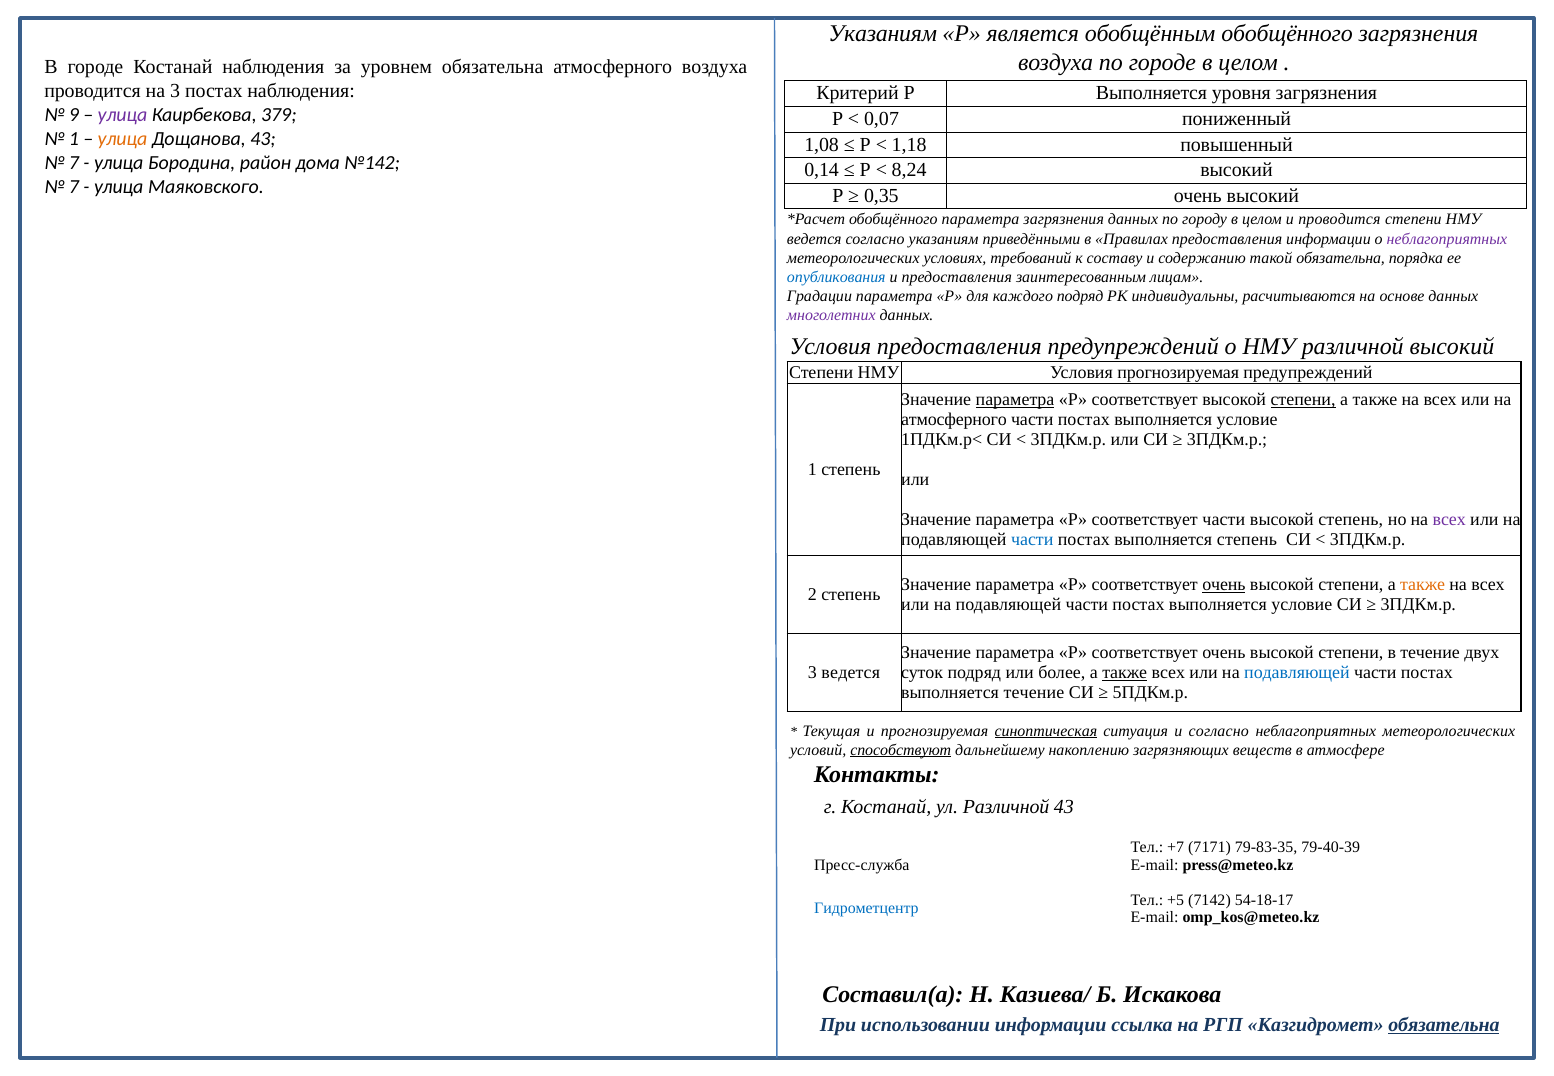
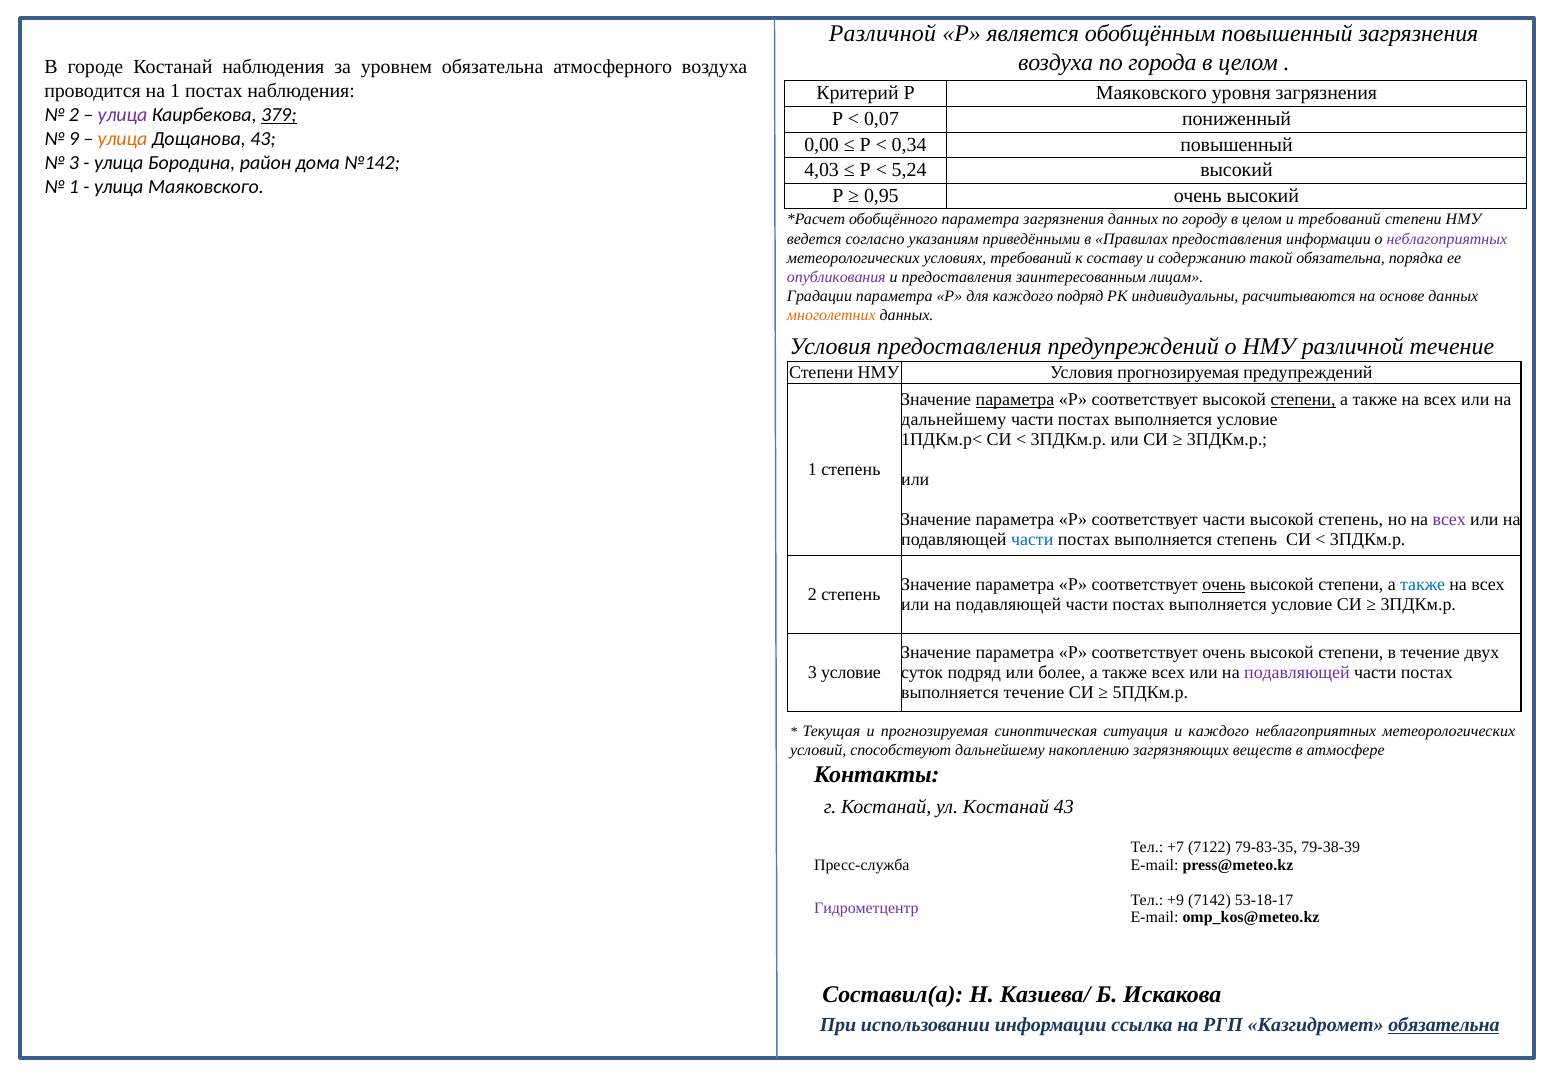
Указаниям at (883, 34): Указаниям -> Различной
обобщённым обобщённого: обобщённого -> повышенный
по городе: городе -> города
на 3: 3 -> 1
Р Выполняется: Выполняется -> Маяковского
9 at (74, 115): 9 -> 2
379 underline: none -> present
1 at (74, 139): 1 -> 9
1,08: 1,08 -> 0,00
1,18: 1,18 -> 0,34
7 at (74, 163): 7 -> 3
0,14: 0,14 -> 4,03
8,24: 8,24 -> 5,24
7 at (74, 187): 7 -> 1
0,35: 0,35 -> 0,95
и проводится: проводится -> требований
опубликования colour: blue -> purple
многолетних colour: purple -> orange
различной высокий: высокий -> течение
атмосферного at (954, 420): атмосферного -> дальнейшему
также at (1423, 585) colour: orange -> blue
3 ведется: ведется -> условие
также at (1125, 672) underline: present -> none
подавляющей at (1297, 672) colour: blue -> purple
синоптическая underline: present -> none
и согласно: согласно -> каждого
способствуют underline: present -> none
ул Различной: Различной -> Костанай
7171: 7171 -> 7122
79-40-39: 79-40-39 -> 79-38-39
+5: +5 -> +9
54-18-17: 54-18-17 -> 53-18-17
Гидрометцентр colour: blue -> purple
